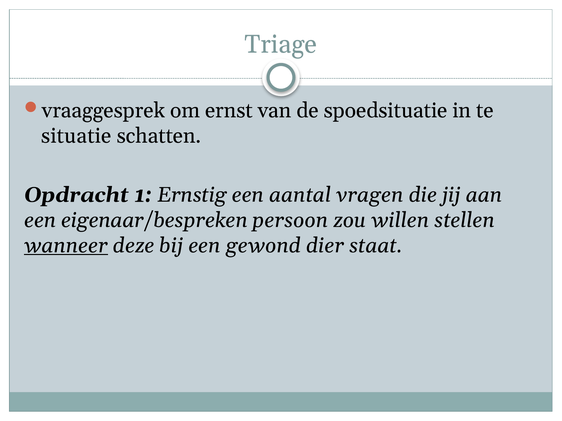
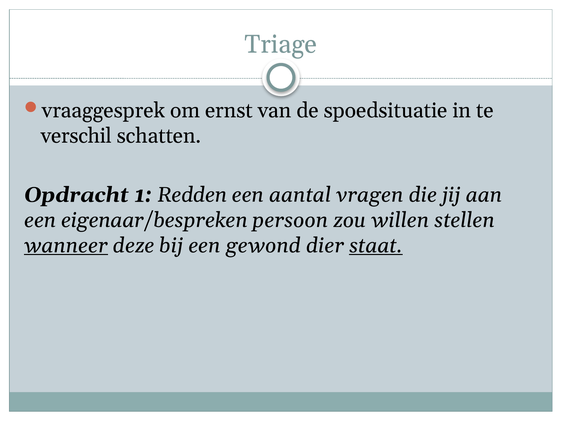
situatie: situatie -> verschil
Ernstig: Ernstig -> Redden
staat underline: none -> present
